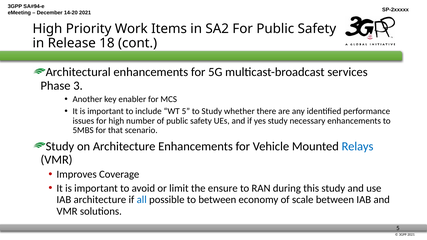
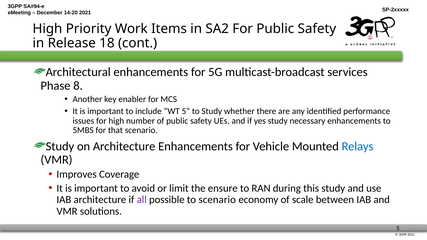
3: 3 -> 8
all colour: blue -> purple
to between: between -> scenario
